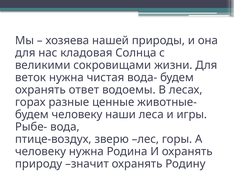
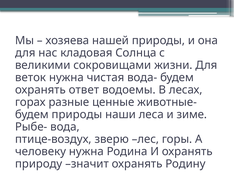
будем человеку: человеку -> природы
игры: игры -> зиме
